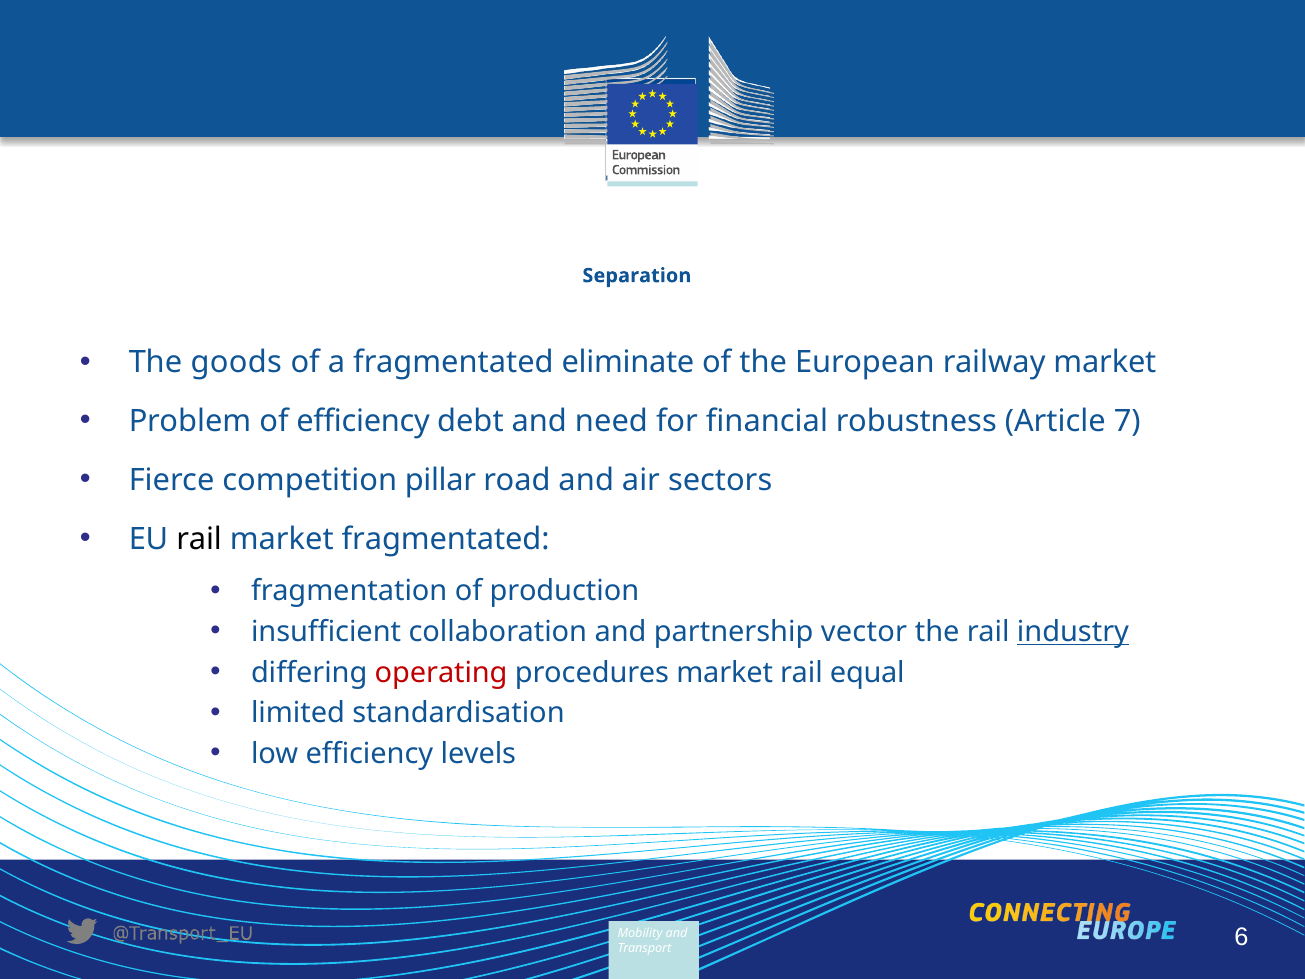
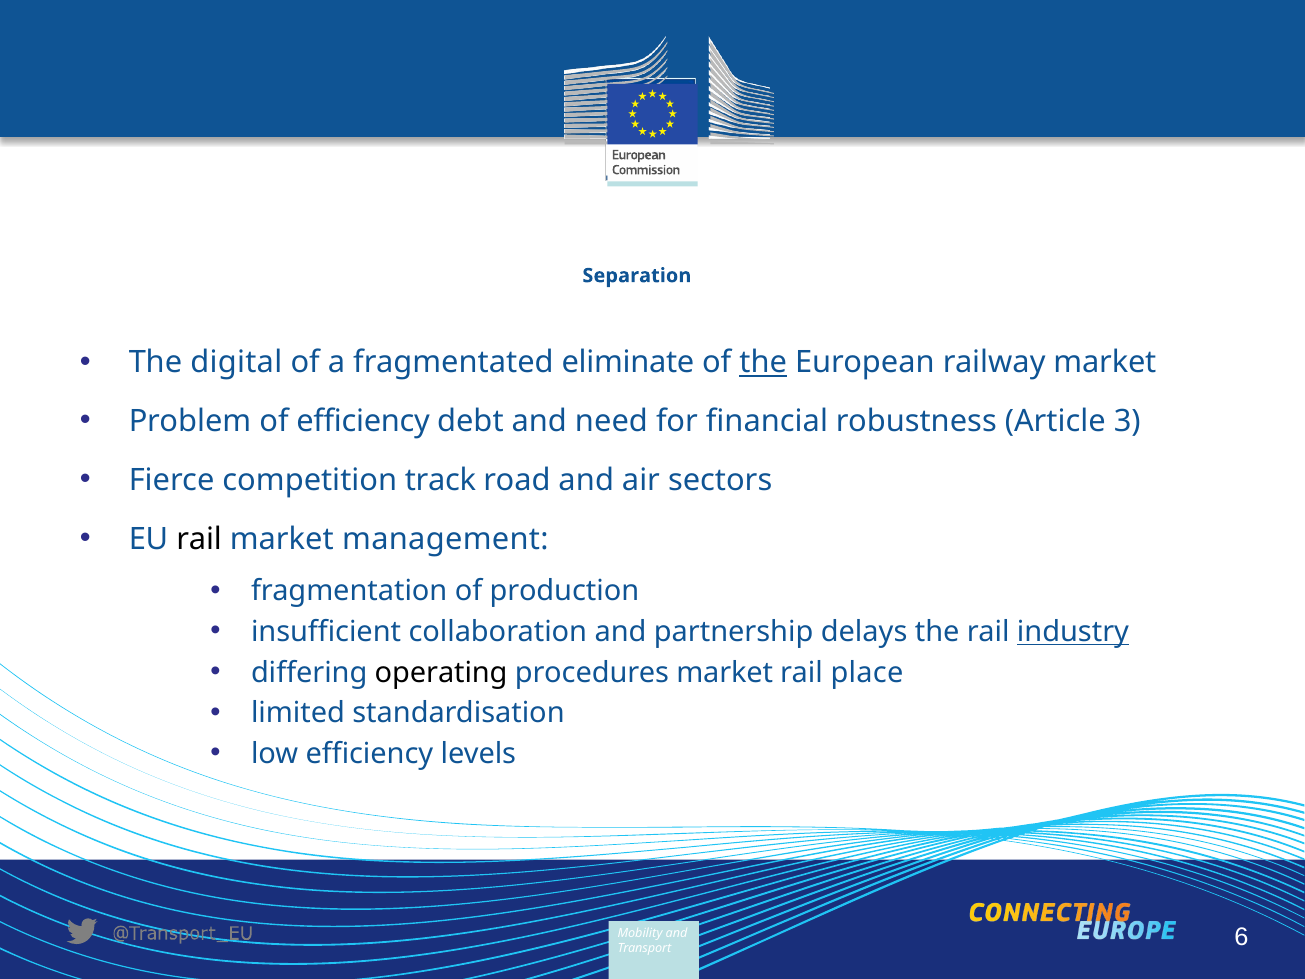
goods: goods -> digital
the at (763, 362) underline: none -> present
7: 7 -> 3
pillar: pillar -> track
market fragmentated: fragmentated -> management
vector: vector -> delays
operating colour: red -> black
equal: equal -> place
